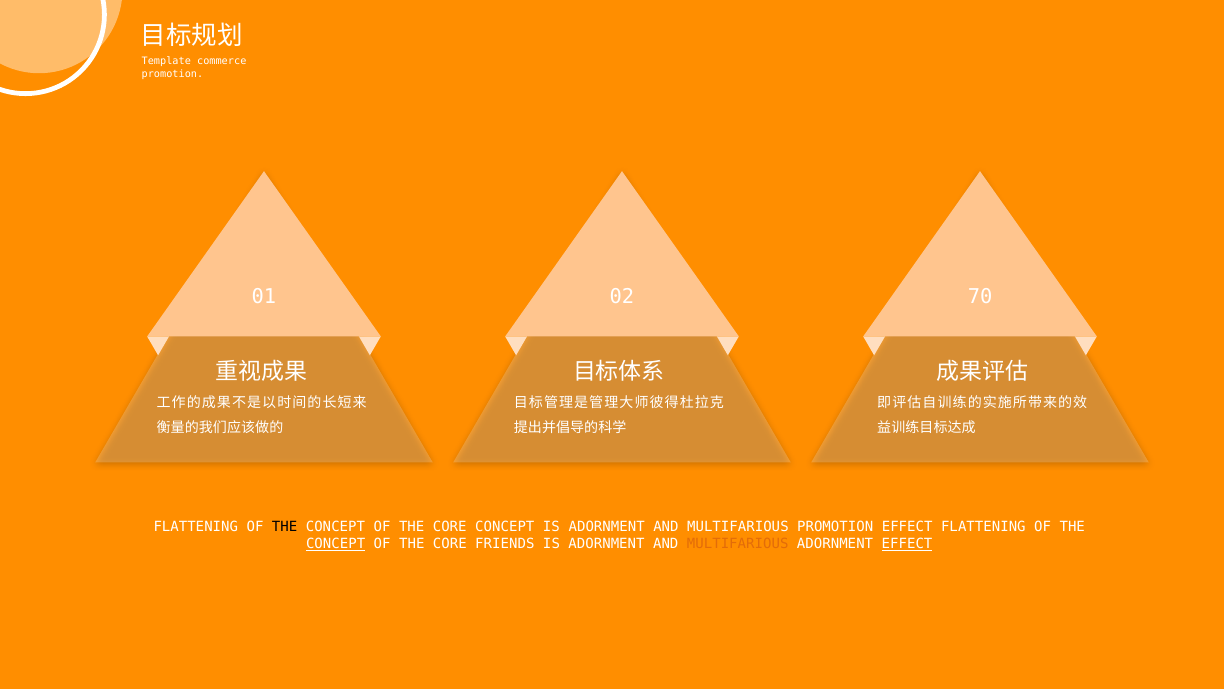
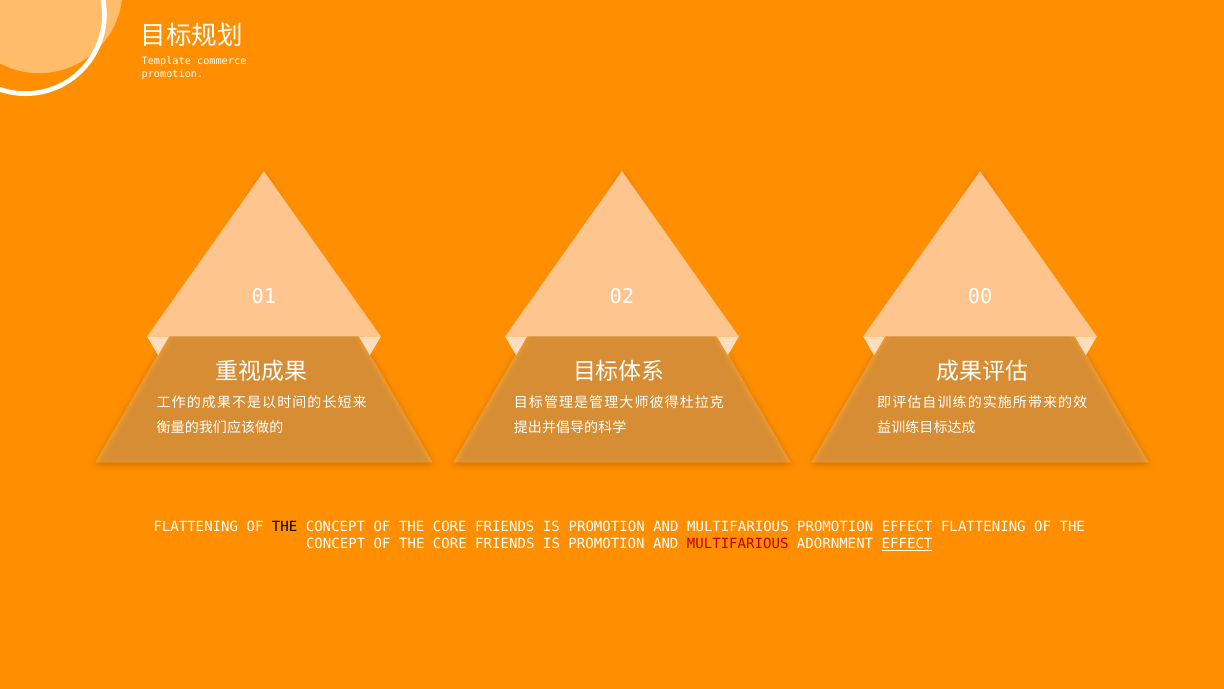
70: 70 -> 00
CONCEPT at (505, 527): CONCEPT -> FRIENDS
ADORNMENT at (607, 527): ADORNMENT -> PROMOTION
CONCEPT at (336, 544) underline: present -> none
ADORNMENT at (607, 544): ADORNMENT -> PROMOTION
MULTIFARIOUS at (738, 544) colour: orange -> red
